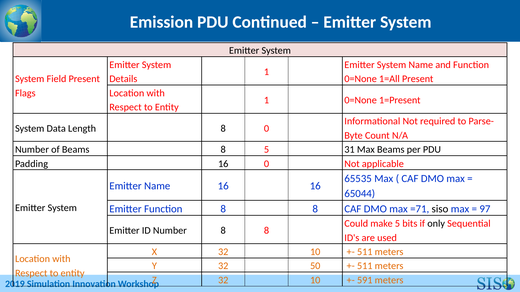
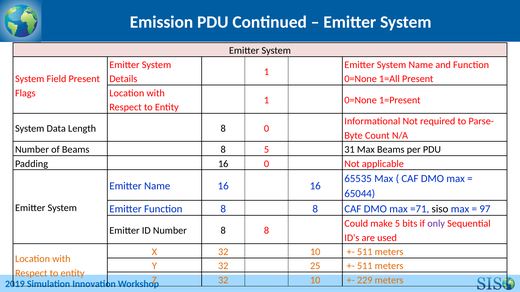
only colour: black -> purple
50: 50 -> 25
591: 591 -> 229
